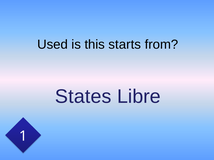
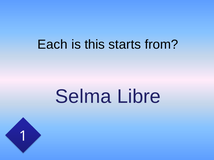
Used: Used -> Each
States: States -> Selma
